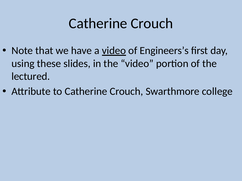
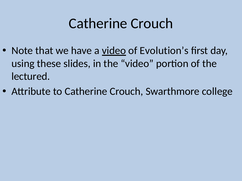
Engineers’s: Engineers’s -> Evolution’s
